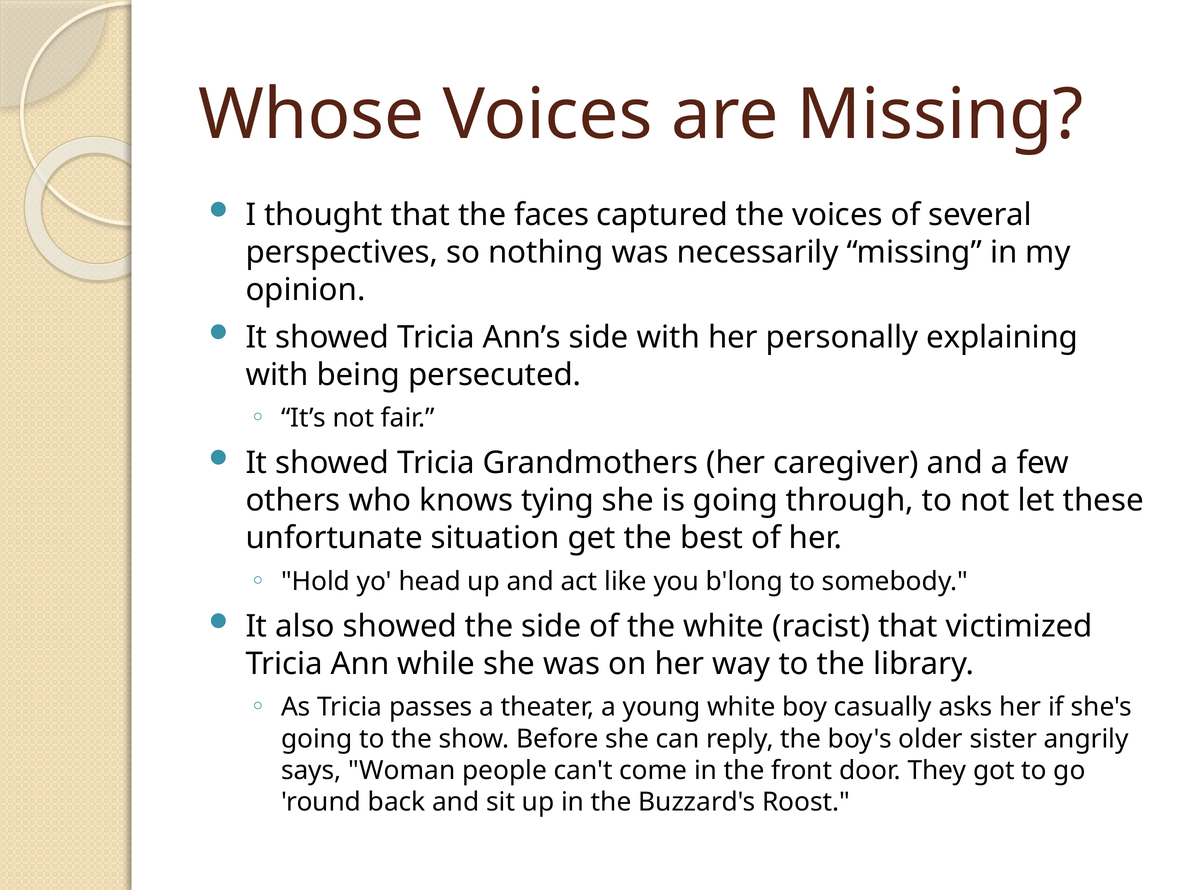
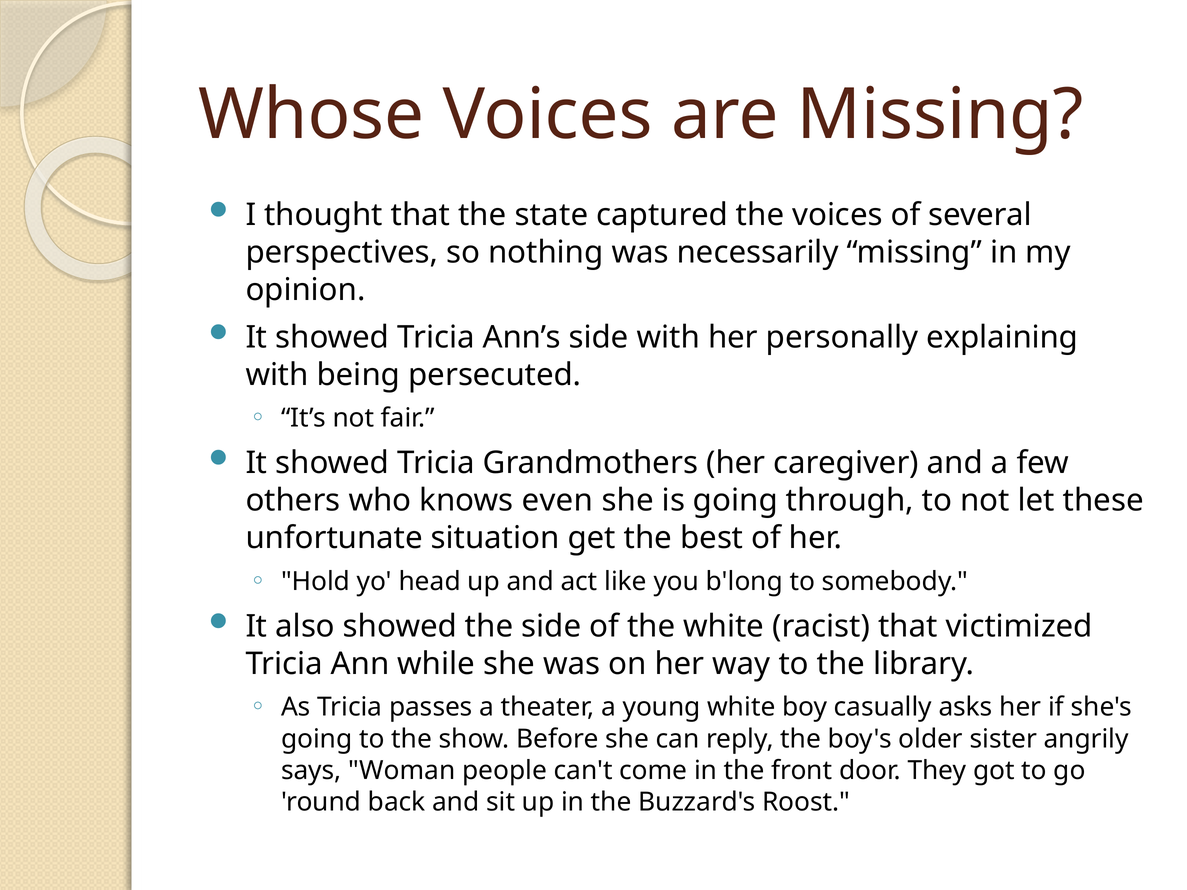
faces: faces -> state
tying: tying -> even
